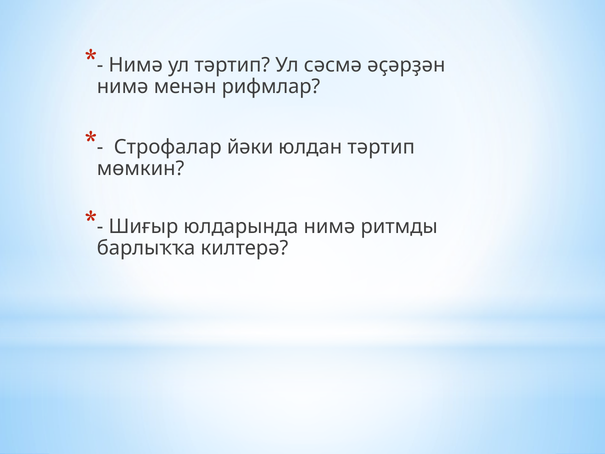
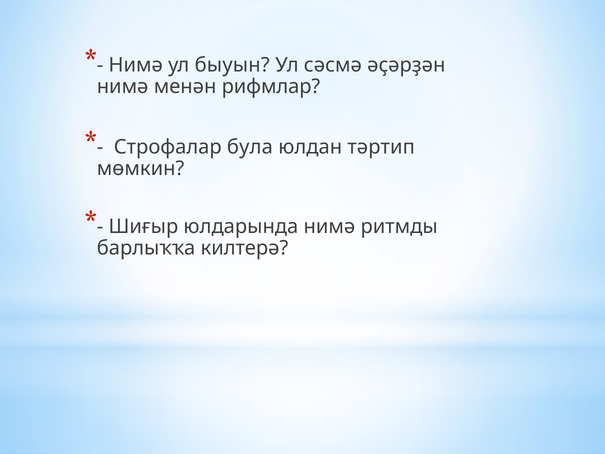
ул тәртип: тәртип -> быуын
йәки: йәки -> була
